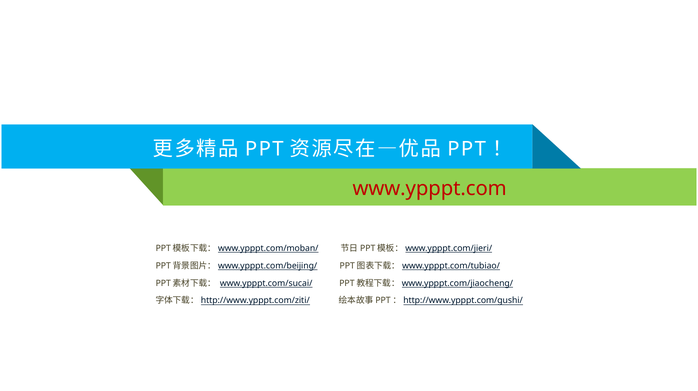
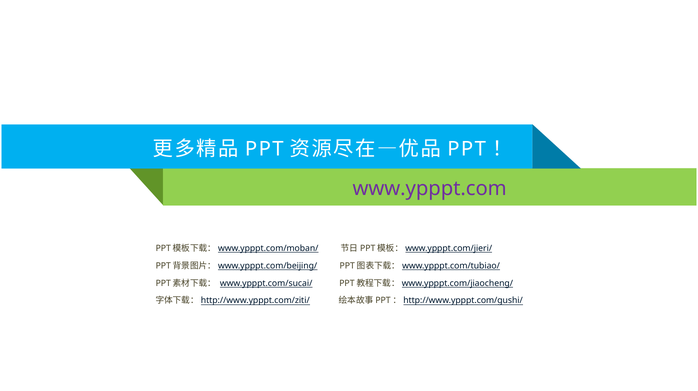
www.ypppt.com colour: red -> purple
